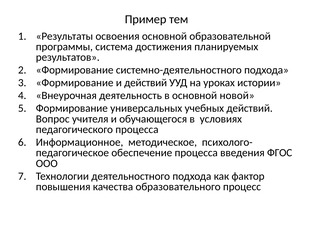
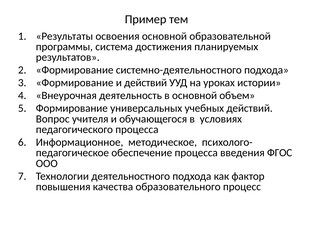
новой: новой -> объем
